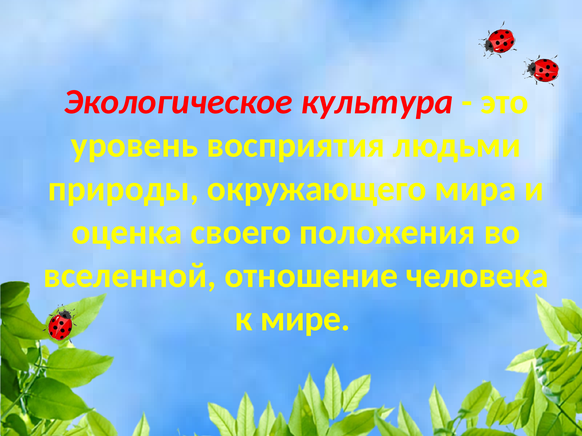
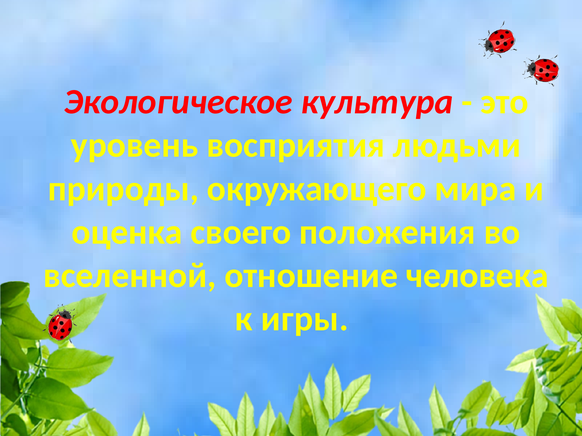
мире: мире -> игры
